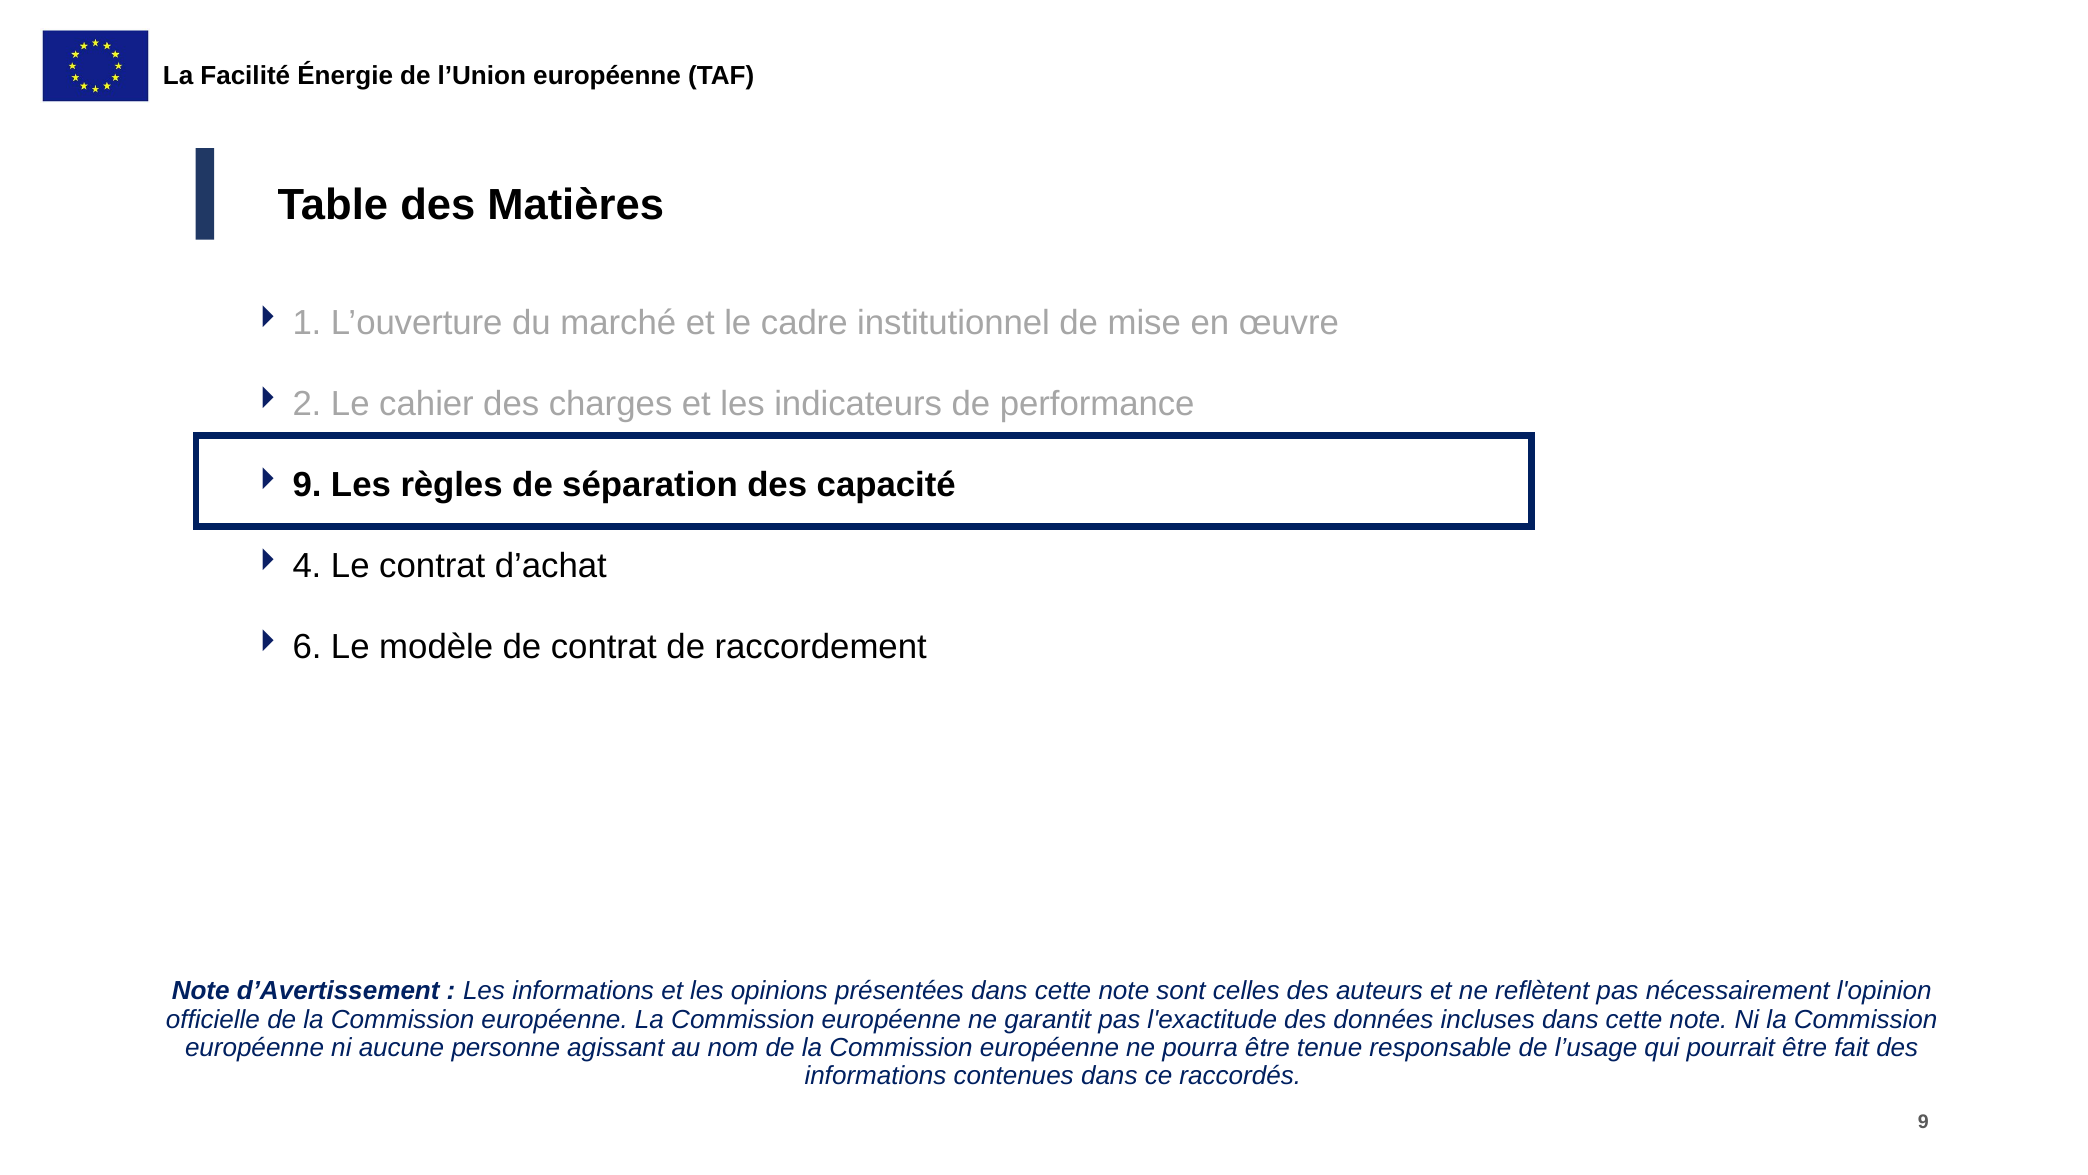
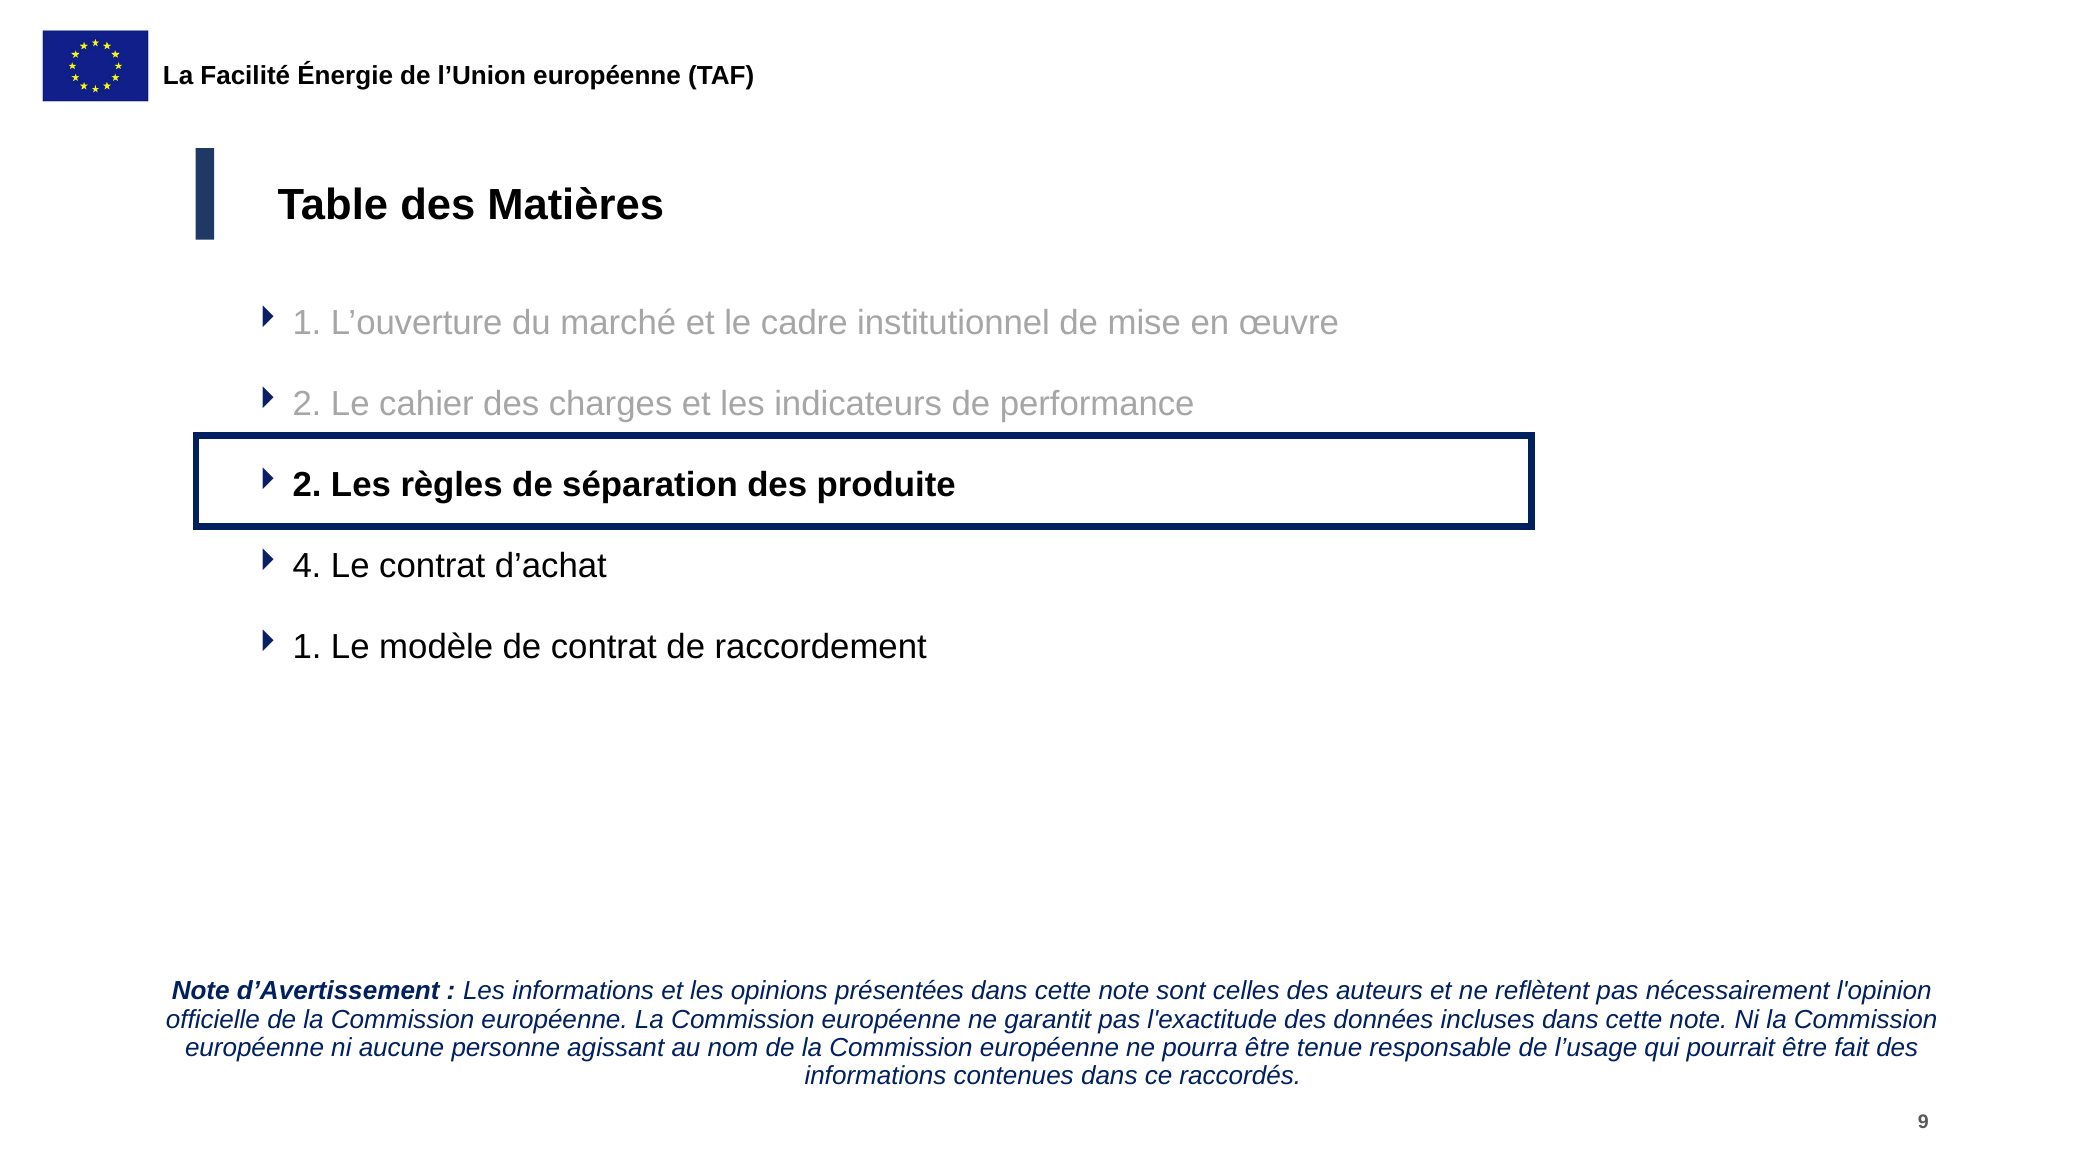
9 at (307, 485): 9 -> 2
capacité: capacité -> produite
6 at (307, 647): 6 -> 1
